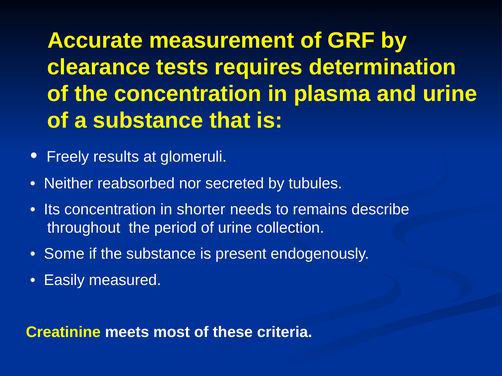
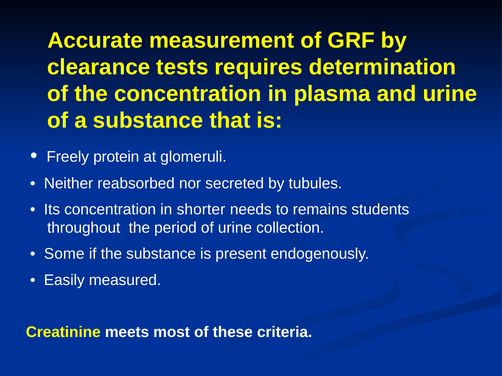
results: results -> protein
describe: describe -> students
